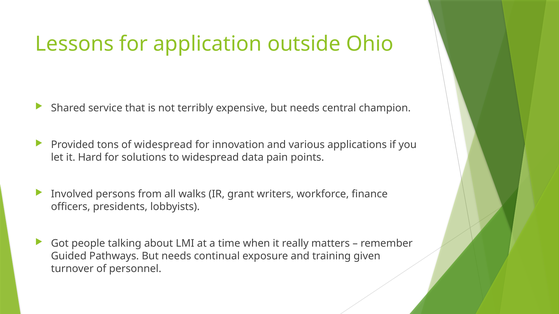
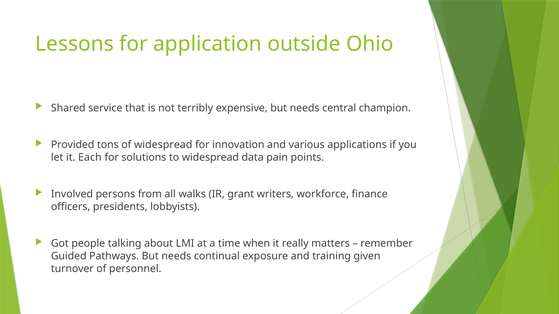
Hard: Hard -> Each
